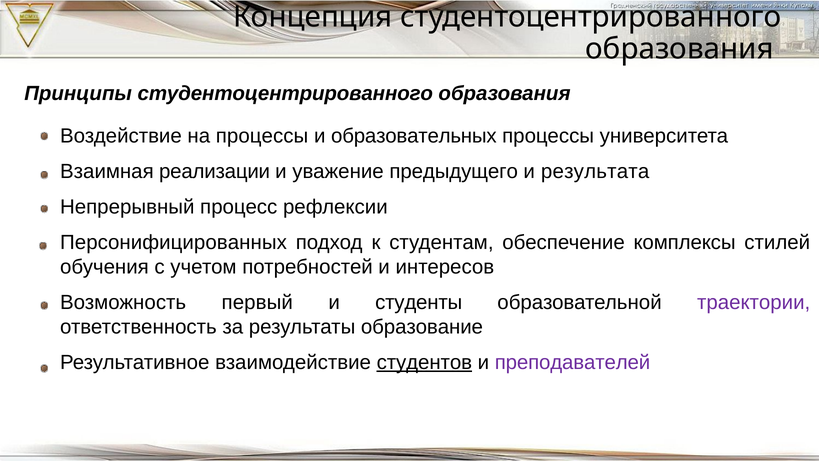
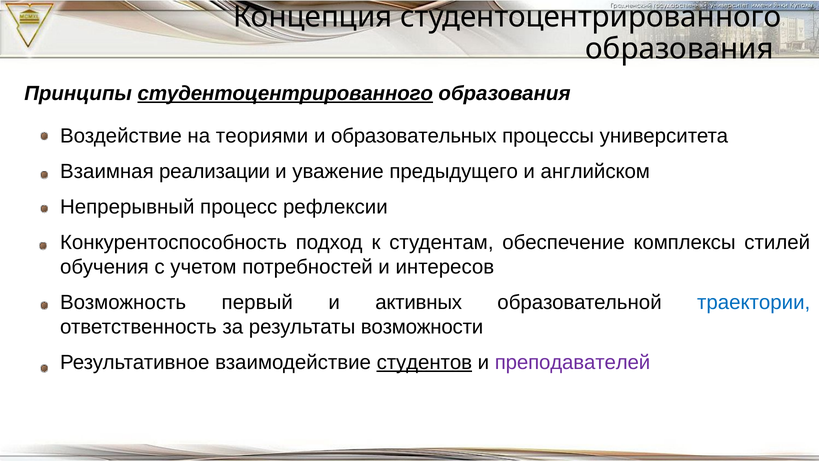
студентоцентрированного at (285, 93) underline: none -> present
на процессы: процессы -> теориями
результата: результата -> английском
Персонифицированных: Персонифицированных -> Конкурентоспособность
студенты: студенты -> активных
траектории colour: purple -> blue
образование: образование -> возможности
